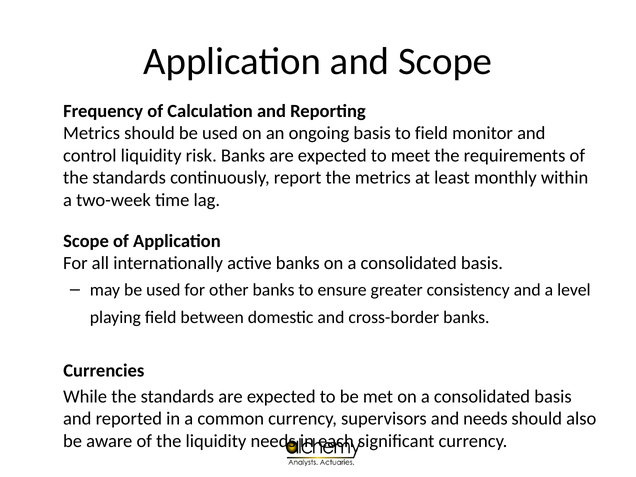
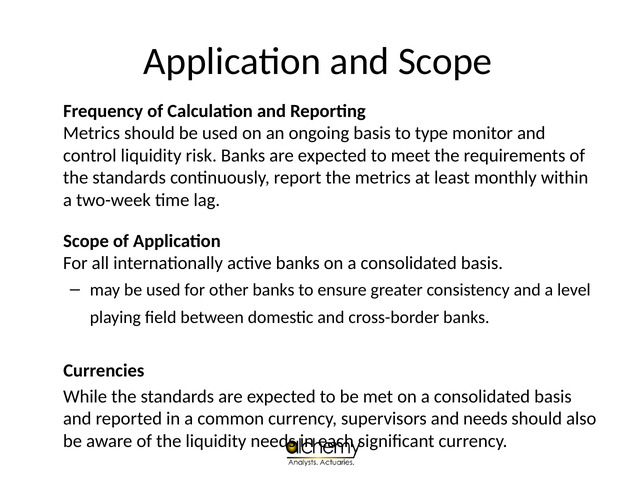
to field: field -> type
